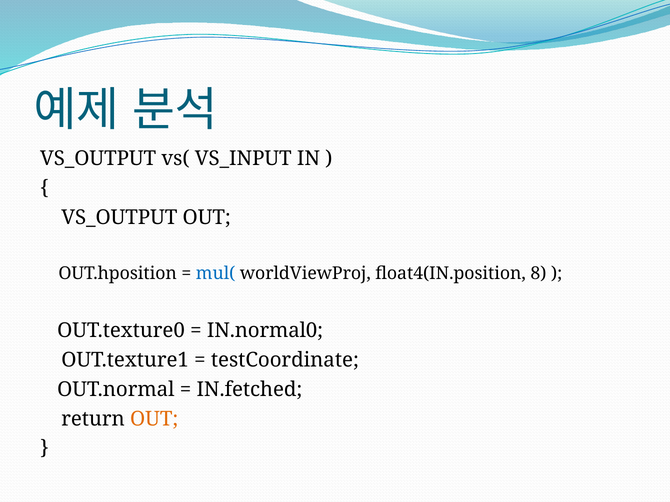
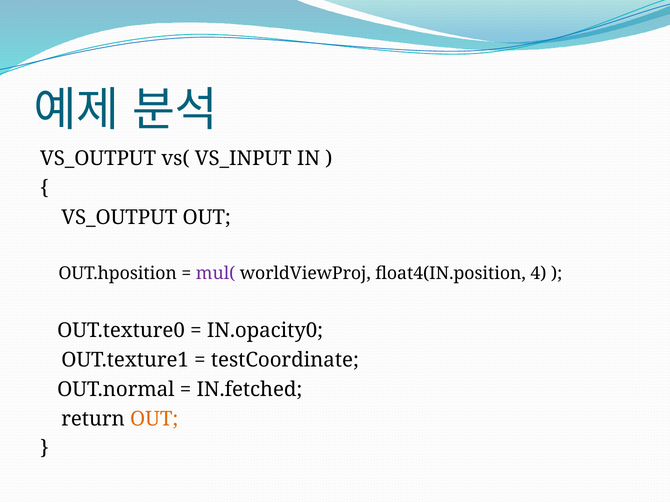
mul( colour: blue -> purple
8: 8 -> 4
IN.normal0: IN.normal0 -> IN.opacity0
